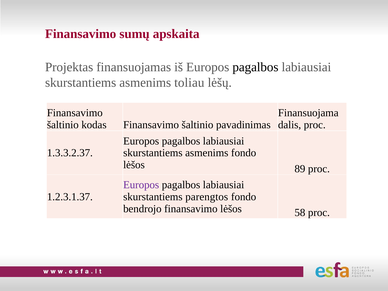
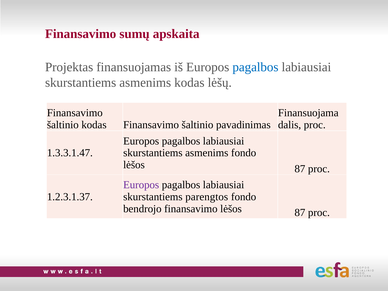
pagalbos at (255, 67) colour: black -> blue
asmenims toliau: toliau -> kodas
1.3.3.2.37: 1.3.3.2.37 -> 1.3.3.1.47
89 at (300, 169): 89 -> 87
finansavimo lėšos 58: 58 -> 87
